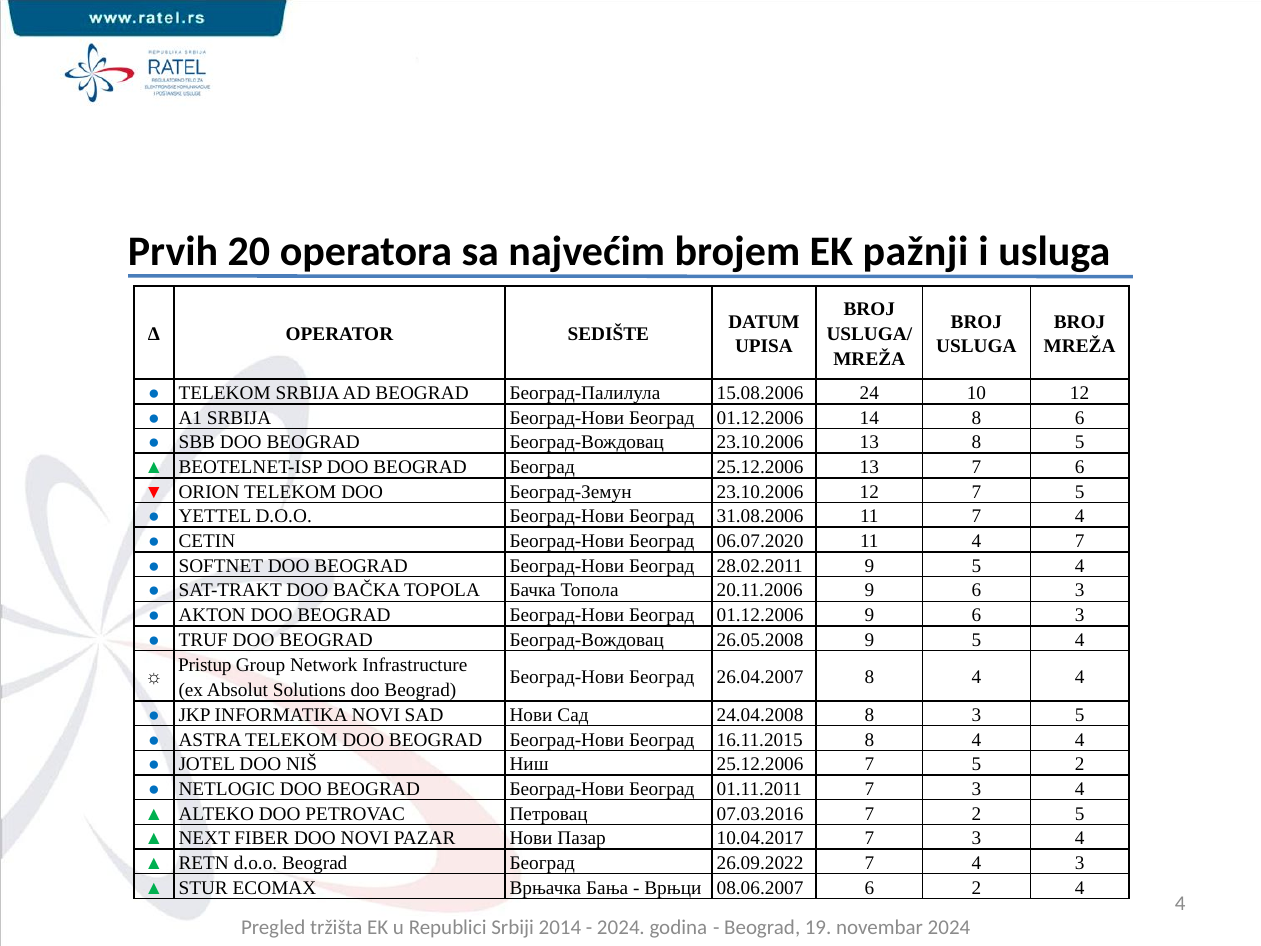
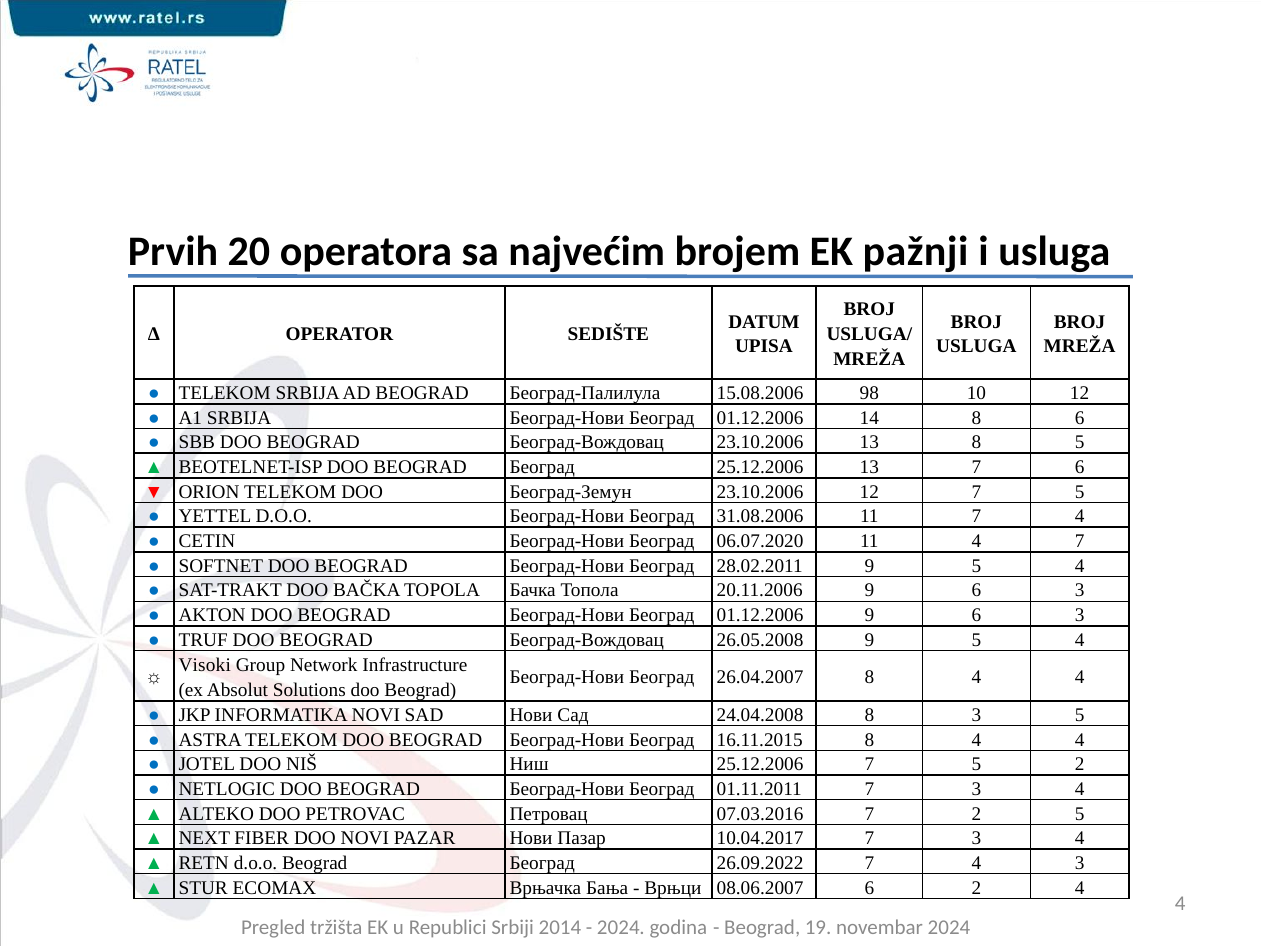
24: 24 -> 98
Pristup: Pristup -> Visoki
